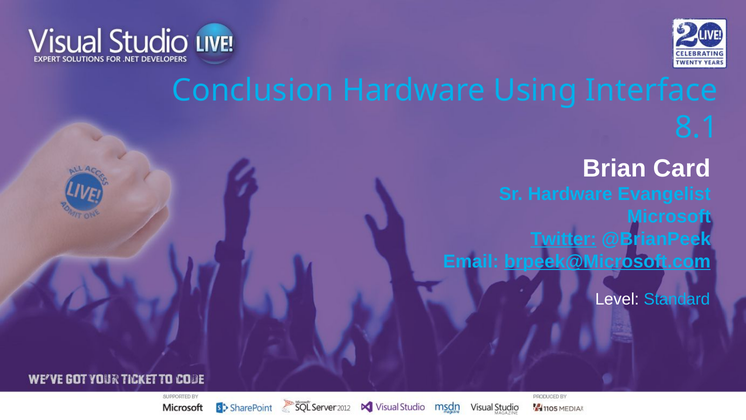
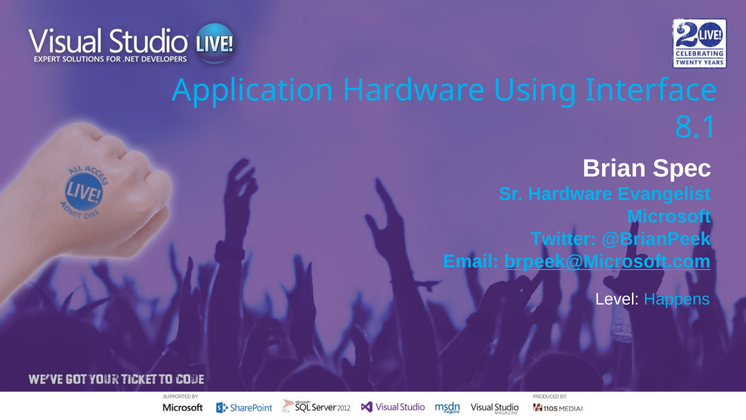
Conclusion: Conclusion -> Application
Card: Card -> Spec
Twitter underline: present -> none
Standard: Standard -> Happens
